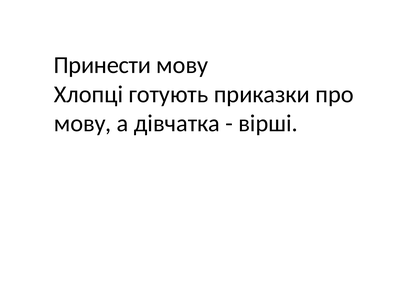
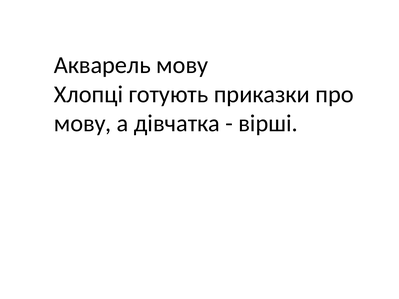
Принести: Принести -> Акварель
